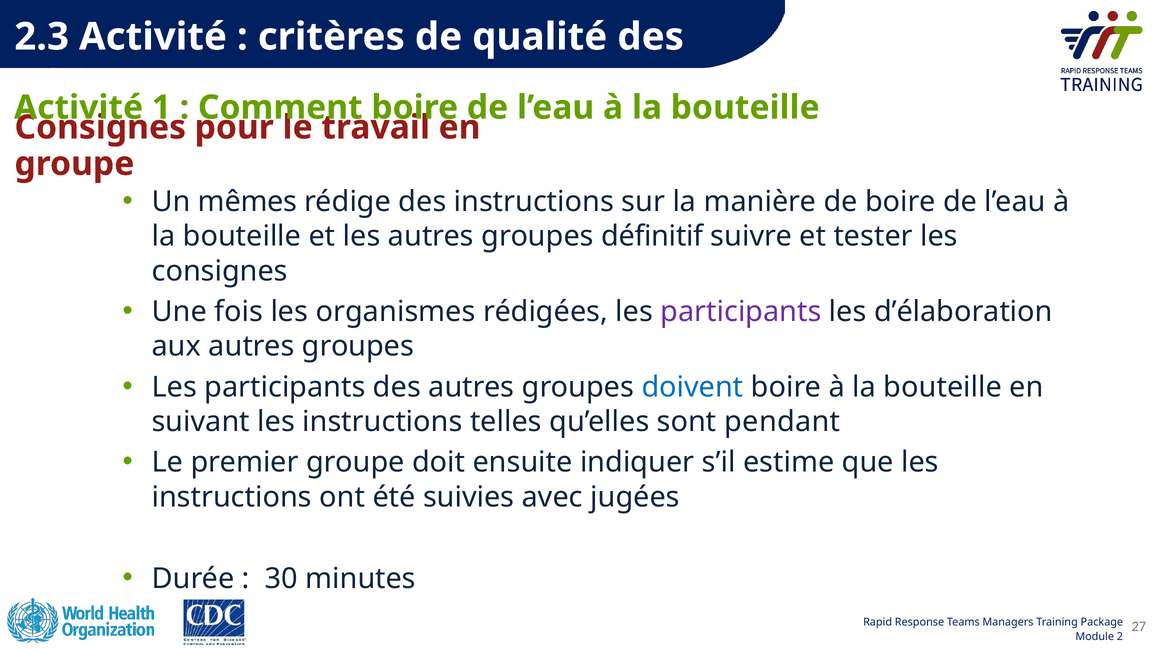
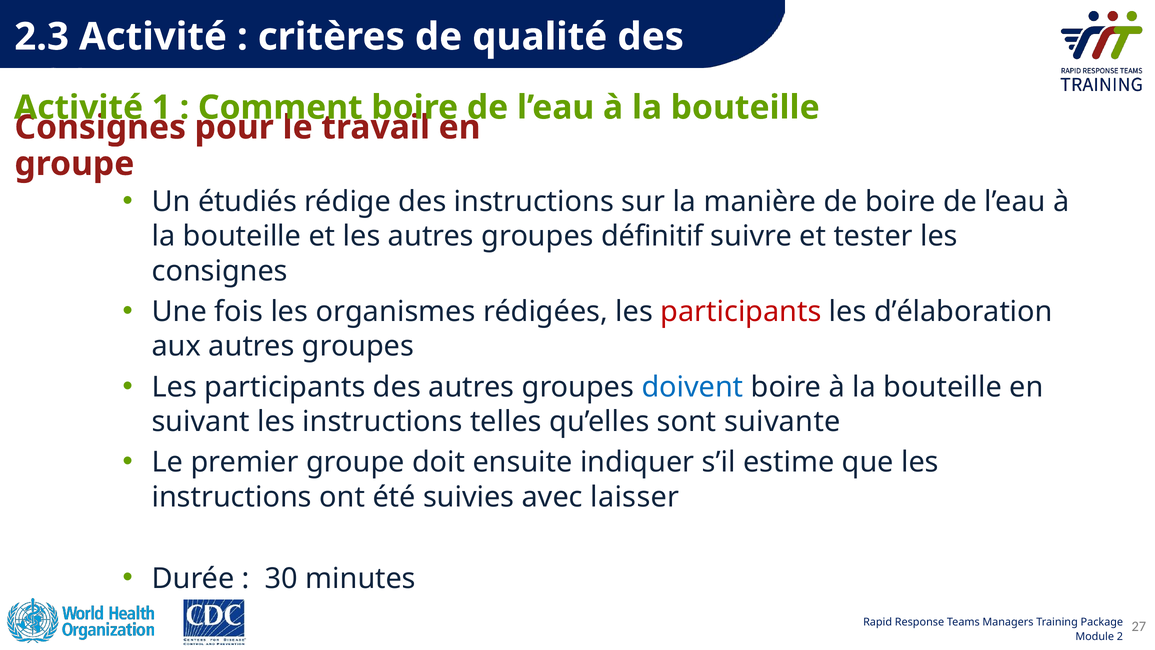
mêmes: mêmes -> étudiés
participants at (741, 312) colour: purple -> red
pendant: pendant -> suivante
jugées: jugées -> laisser
